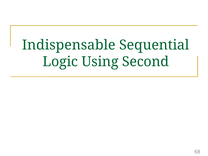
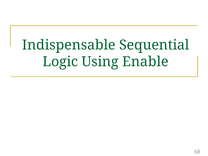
Second: Second -> Enable
